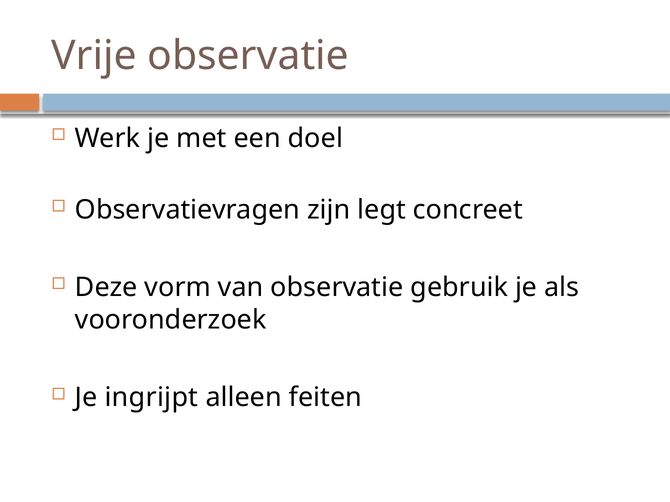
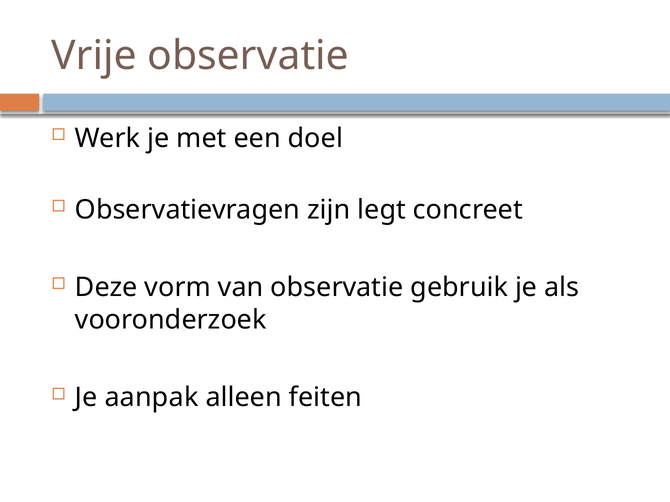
ingrijpt: ingrijpt -> aanpak
